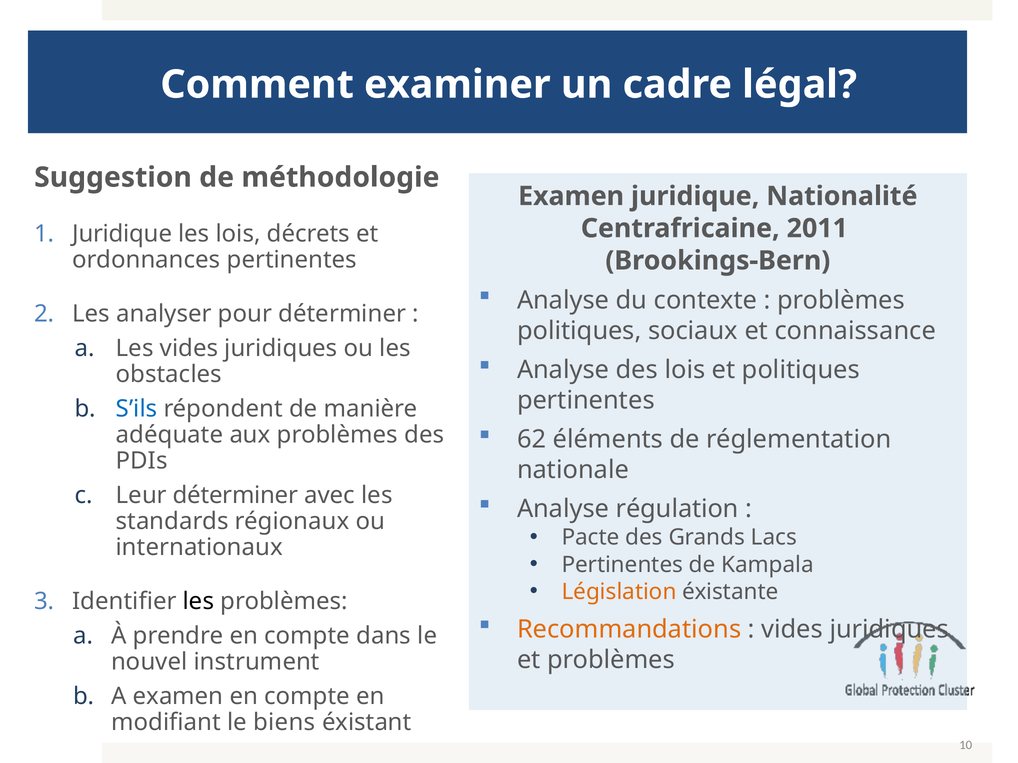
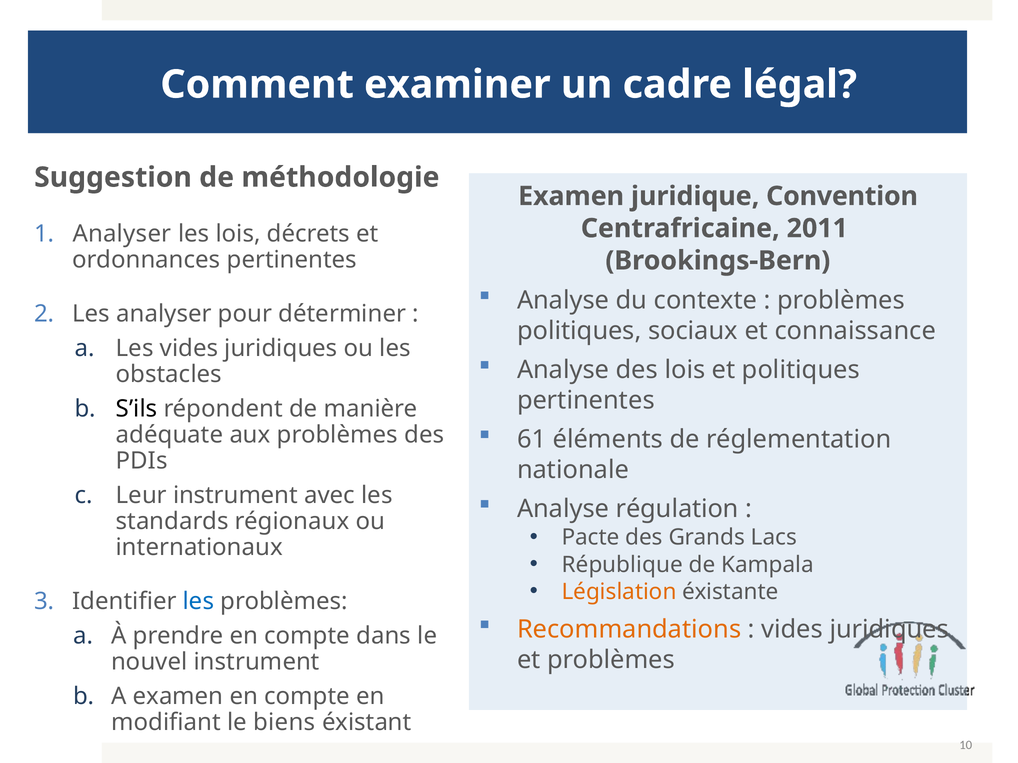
Nationalité: Nationalité -> Convention
Juridique at (122, 234): Juridique -> Analyser
S’ils colour: blue -> black
62: 62 -> 61
Leur déterminer: déterminer -> instrument
Pertinentes at (622, 565): Pertinentes -> République
les at (198, 602) colour: black -> blue
